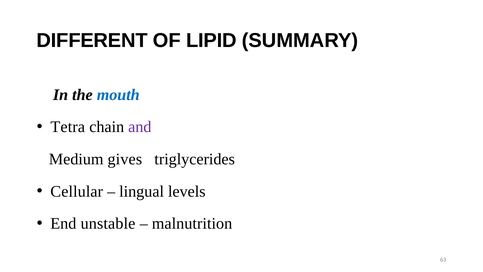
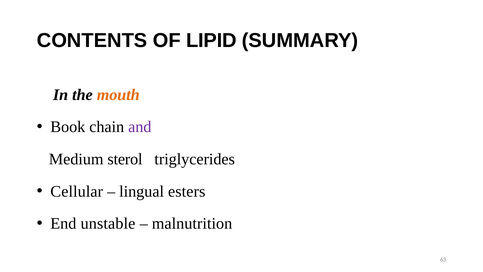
DIFFERENT: DIFFERENT -> CONTENTS
mouth colour: blue -> orange
Tetra: Tetra -> Book
gives: gives -> sterol
levels: levels -> esters
